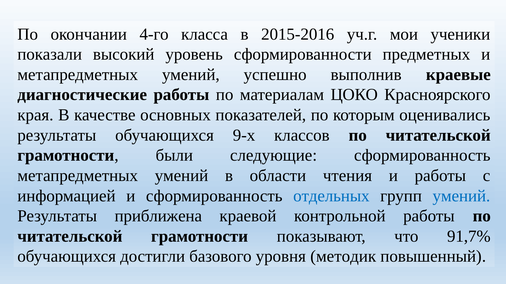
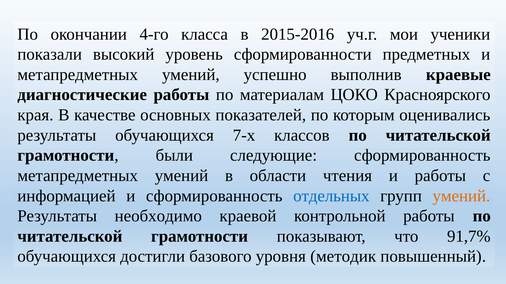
9-х: 9-х -> 7-х
умений at (461, 196) colour: blue -> orange
приближена: приближена -> необходимо
